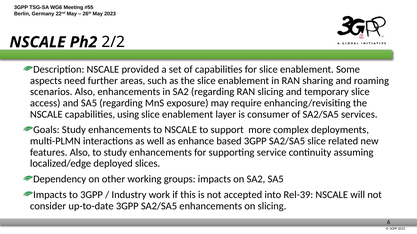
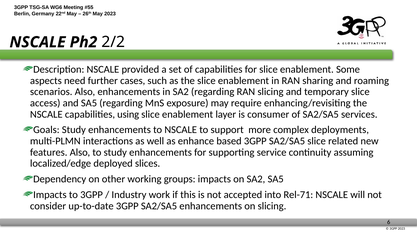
areas: areas -> cases
Rel-39: Rel-39 -> Rel-71
